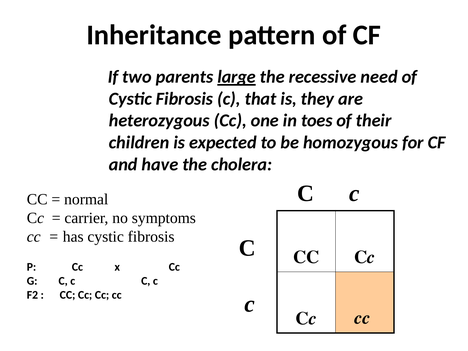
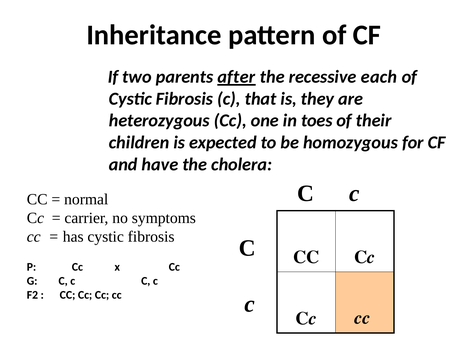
large: large -> after
need: need -> each
